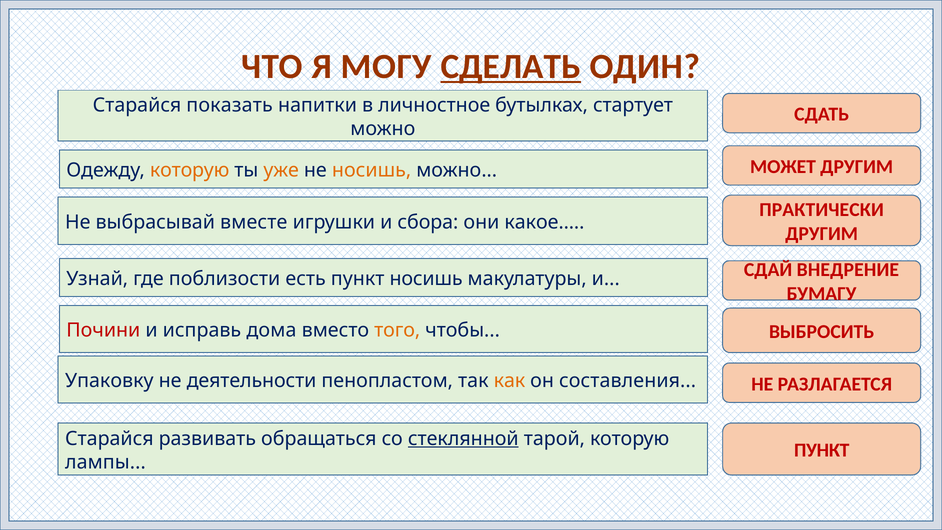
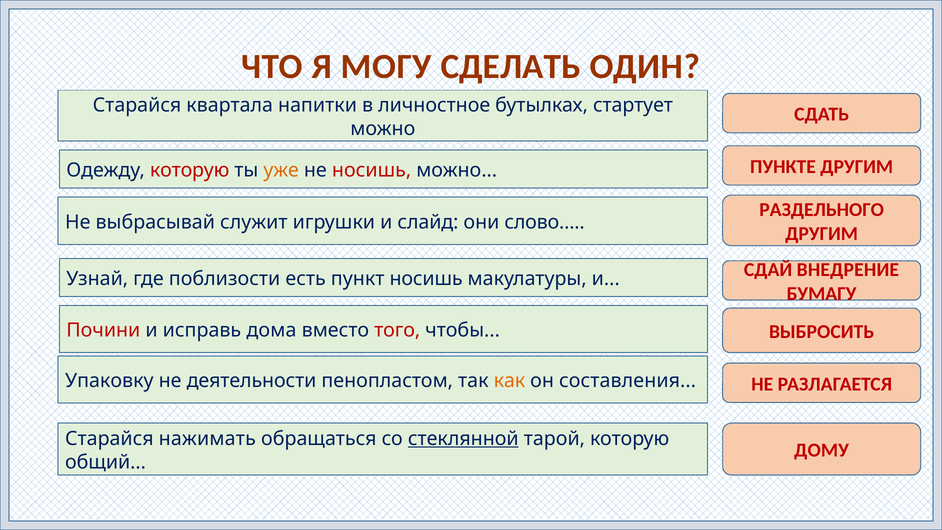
СДЕЛАТЬ underline: present -> none
показать: показать -> квартала
МОЖЕТ: МОЖЕТ -> ПУНКТЕ
которую at (190, 170) colour: orange -> red
носишь at (372, 170) colour: orange -> red
ПРАКТИЧЕСКИ: ПРАКТИЧЕСКИ -> РАЗДЕЛЬНОГО
вместе: вместе -> служит
сбора: сбора -> слайд
какое…: какое… -> слово…
того colour: orange -> red
развивать: развивать -> нажимать
ПУНКТ at (822, 450): ПУНКТ -> ДОМУ
лампы: лампы -> общий
